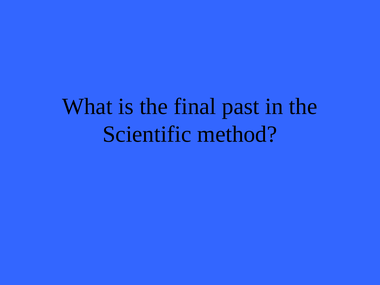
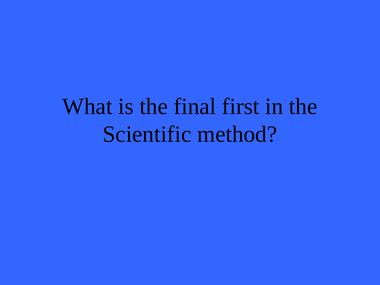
past: past -> first
